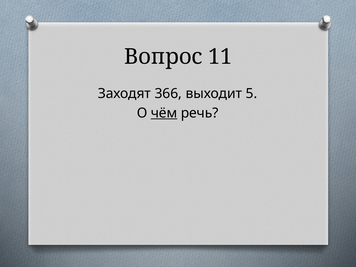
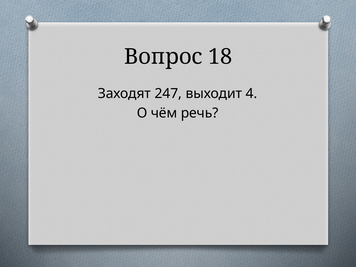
11: 11 -> 18
366: 366 -> 247
5: 5 -> 4
чём underline: present -> none
